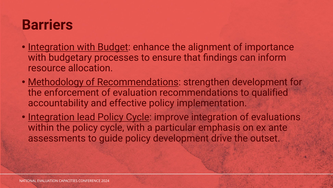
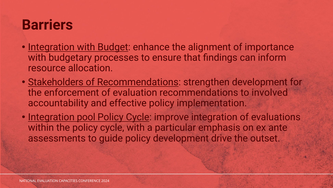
Methodology: Methodology -> Stakeholders
qualified: qualified -> involved
lead: lead -> pool
